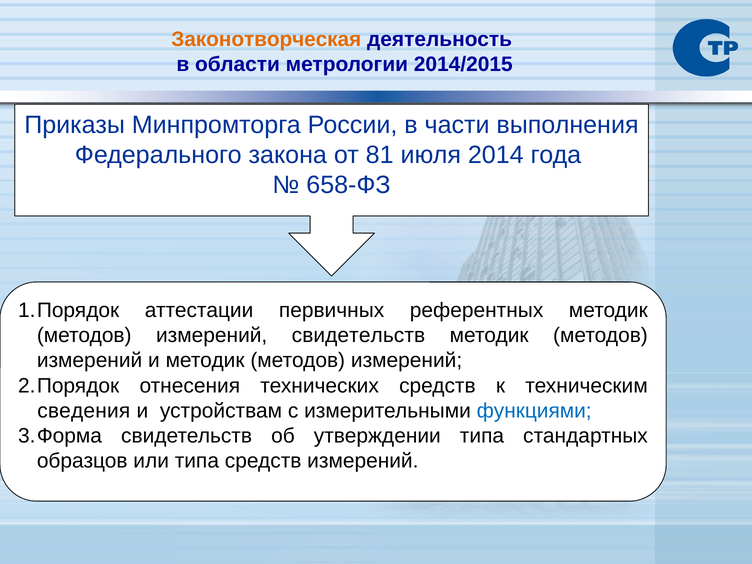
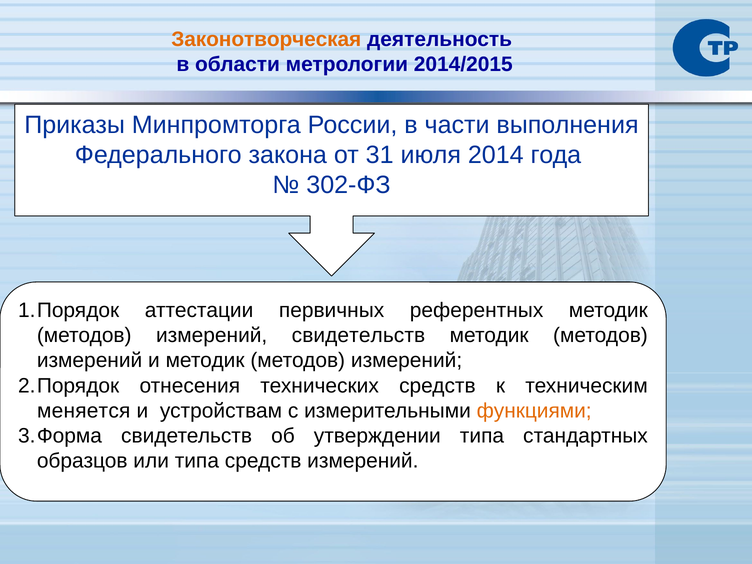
81: 81 -> 31
658-ФЗ: 658-ФЗ -> 302-ФЗ
сведения: сведения -> меняется
функциями colour: blue -> orange
